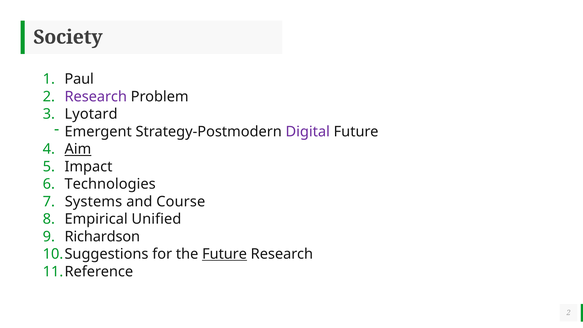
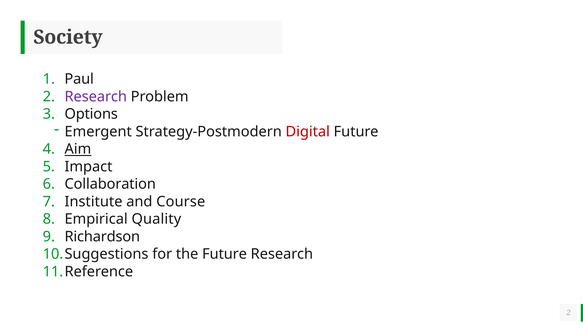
Lyotard: Lyotard -> Options
Digital colour: purple -> red
Technologies: Technologies -> Collaboration
Systems: Systems -> Institute
Unified: Unified -> Quality
Future at (225, 254) underline: present -> none
